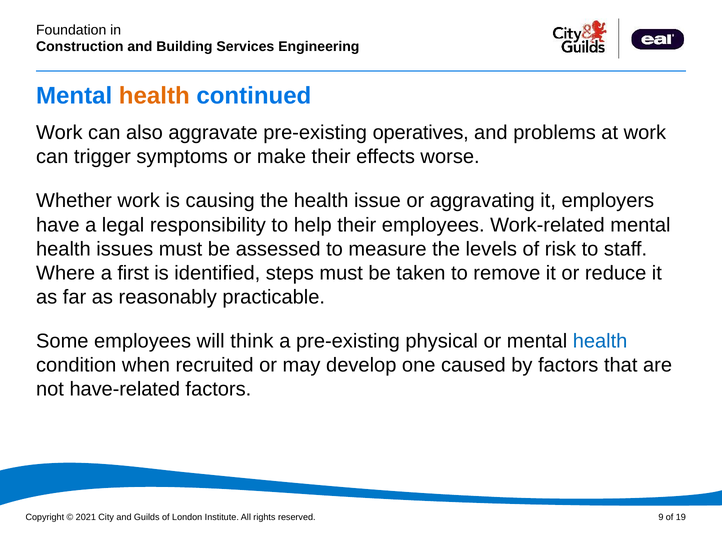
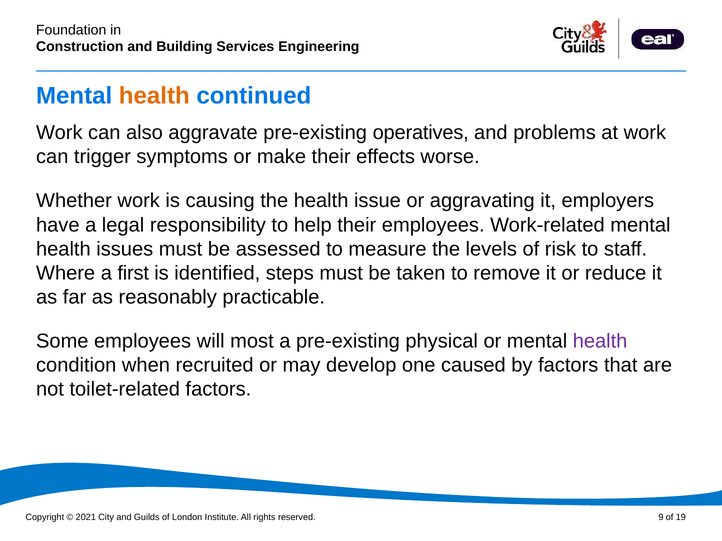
think: think -> most
health at (600, 342) colour: blue -> purple
have-related: have-related -> toilet-related
